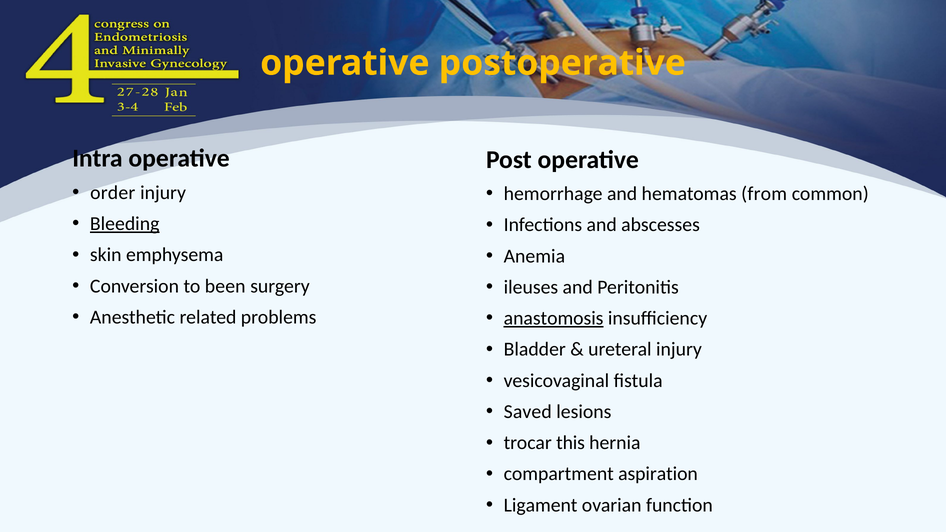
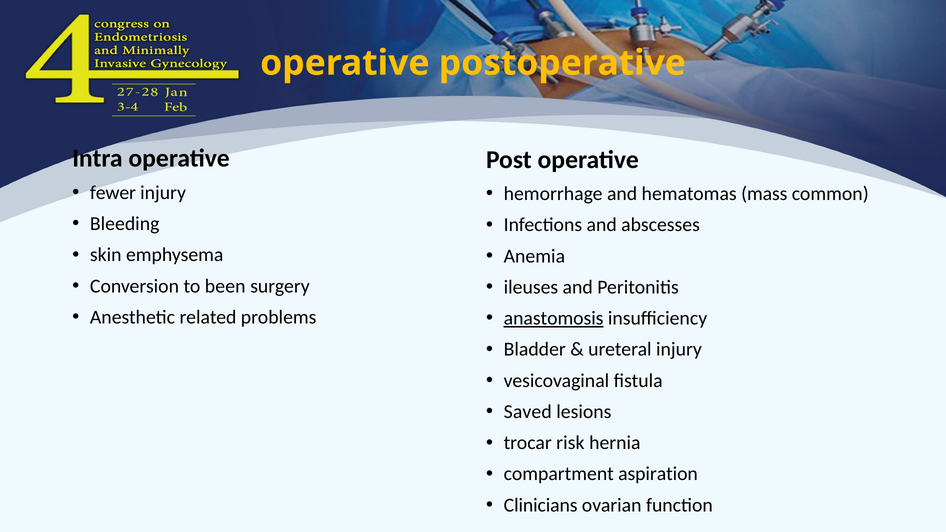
order: order -> fewer
from: from -> mass
Bleeding underline: present -> none
this: this -> risk
Ligament: Ligament -> Clinicians
